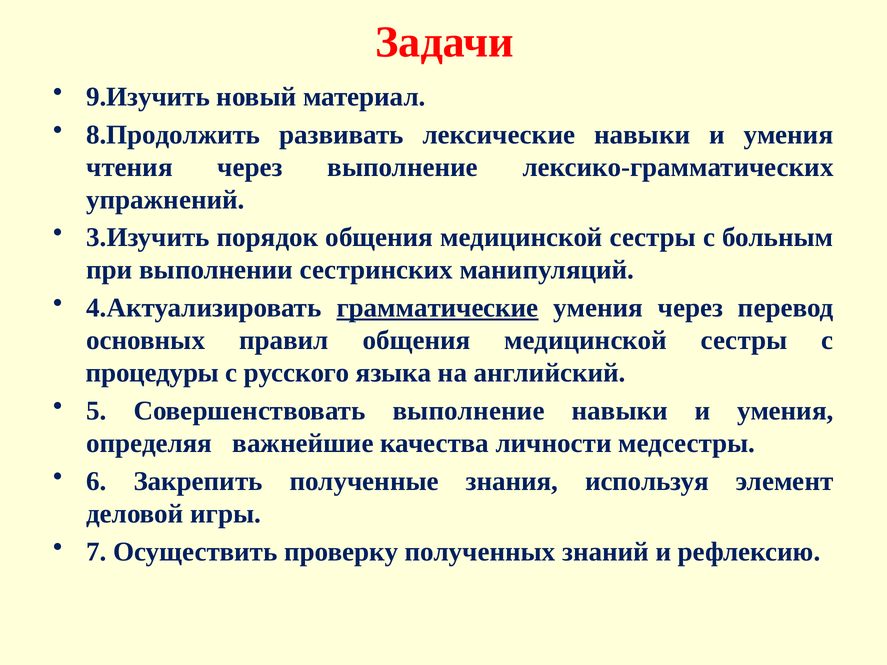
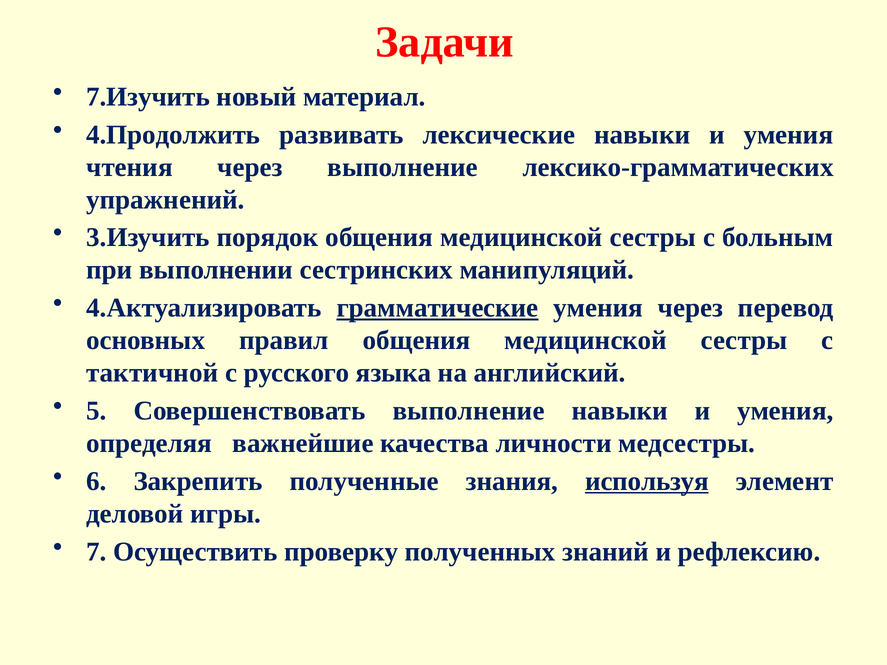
9.Изучить: 9.Изучить -> 7.Изучить
8.Продолжить: 8.Продолжить -> 4.Продолжить
процедуры: процедуры -> тактичной
используя underline: none -> present
